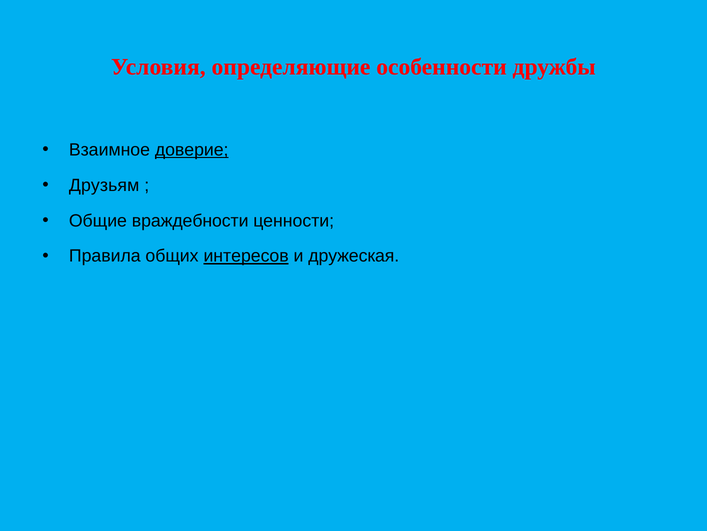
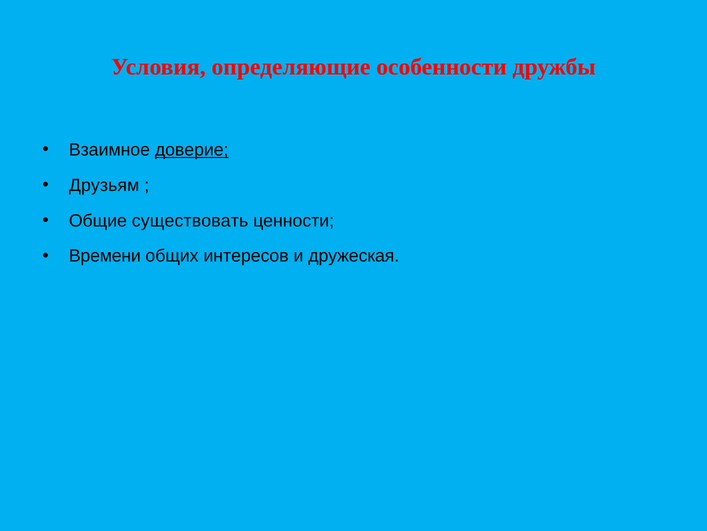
враждебности: враждебности -> существовать
Правила: Правила -> Времени
интересов underline: present -> none
